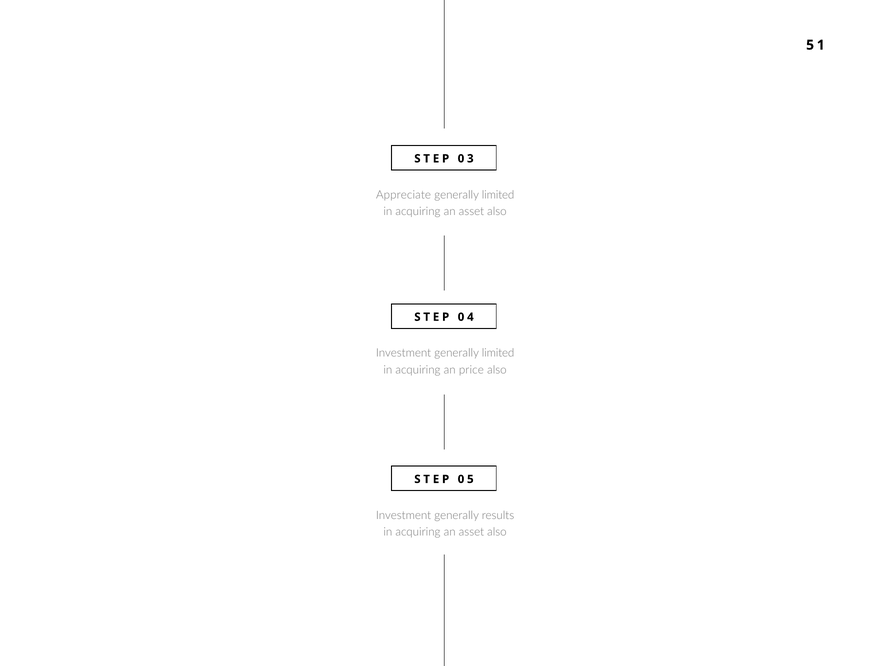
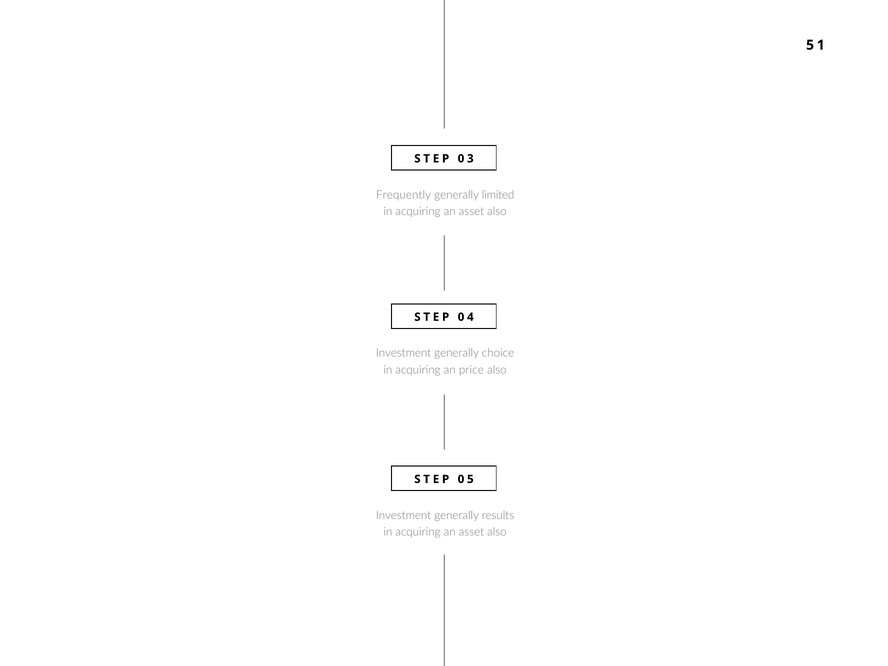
Appreciate: Appreciate -> Frequently
Investment generally limited: limited -> choice
